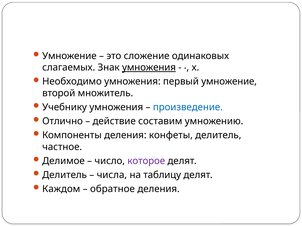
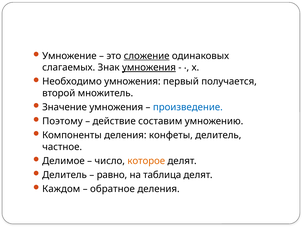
сложение underline: none -> present
первый умножение: умножение -> получается
Учебнику: Учебнику -> Значение
Отлично: Отлично -> Поэтому
которое colour: purple -> orange
числа: числа -> равно
таблицу: таблицу -> таблица
